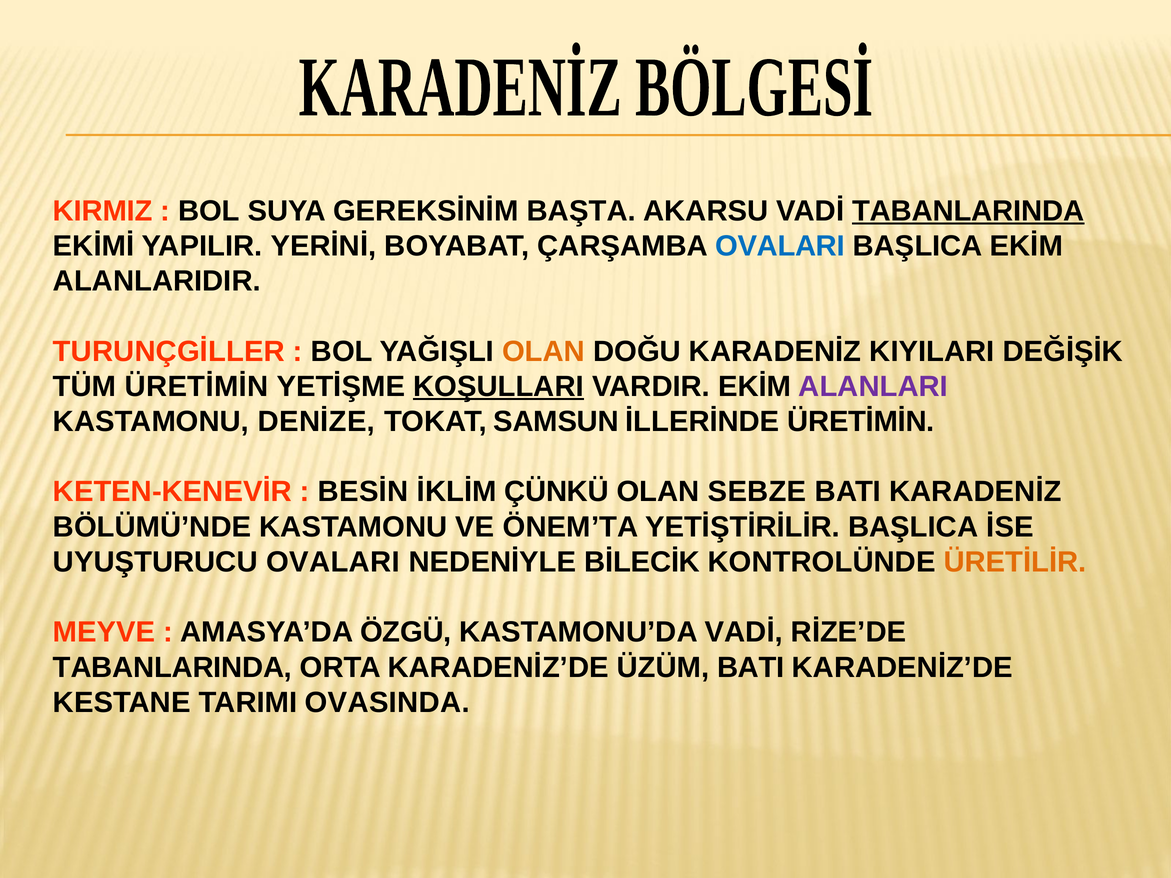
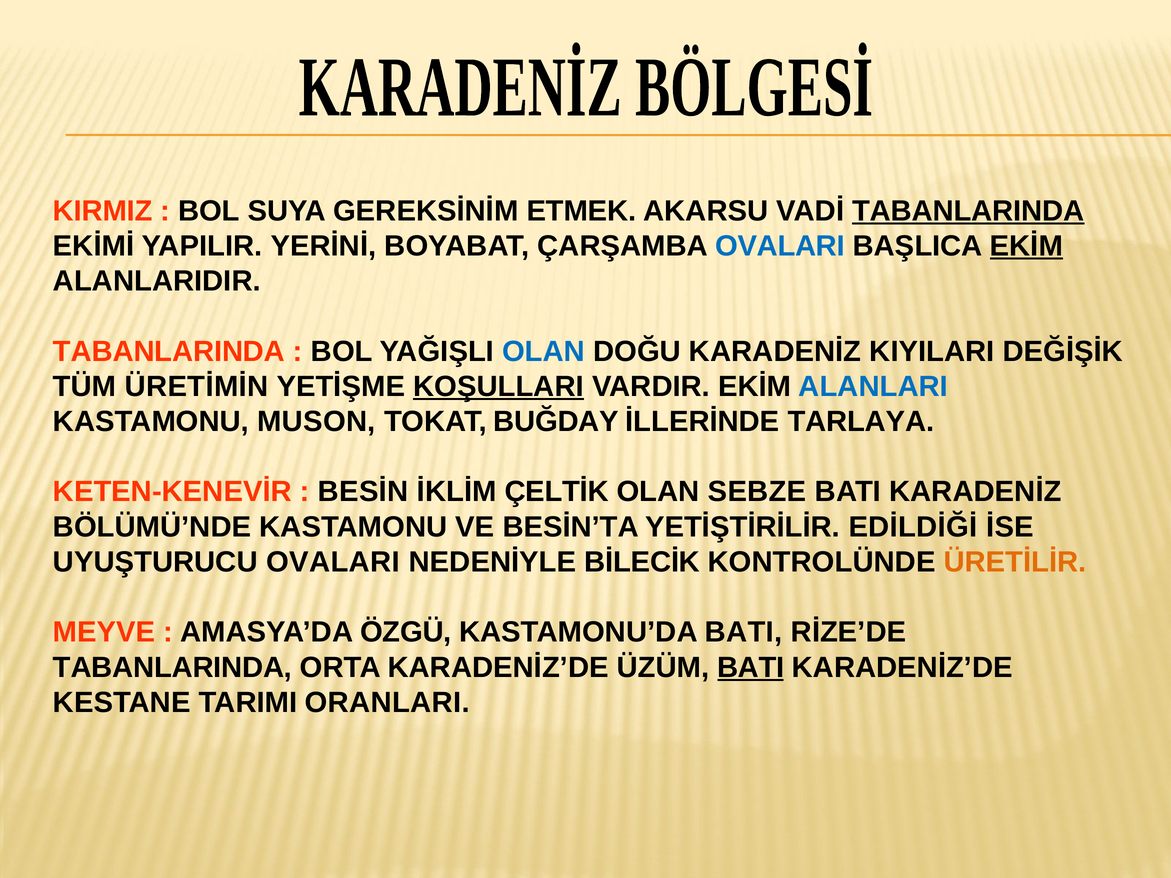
BAŞTA: BAŞTA -> ETMEK
EKİM at (1026, 246) underline: none -> present
TURUNÇGİLLER at (169, 351): TURUNÇGİLLER -> TABANLARINDA
OLAN at (544, 351) colour: orange -> blue
ALANLARI colour: purple -> blue
DENİZE: DENİZE -> MUSON
SAMSUN: SAMSUN -> BUĞDAY
İLLERİNDE ÜRETİMİN: ÜRETİMİN -> TARLAYA
ÇÜNKÜ: ÇÜNKÜ -> ÇELTİK
ÖNEM’TA: ÖNEM’TA -> BESİN’TA
YETİŞTİRİLİR BAŞLICA: BAŞLICA -> EDİLDİĞİ
KASTAMONU’DA VADİ: VADİ -> BATI
BATI at (751, 668) underline: none -> present
OVASINDA: OVASINDA -> ORANLARI
